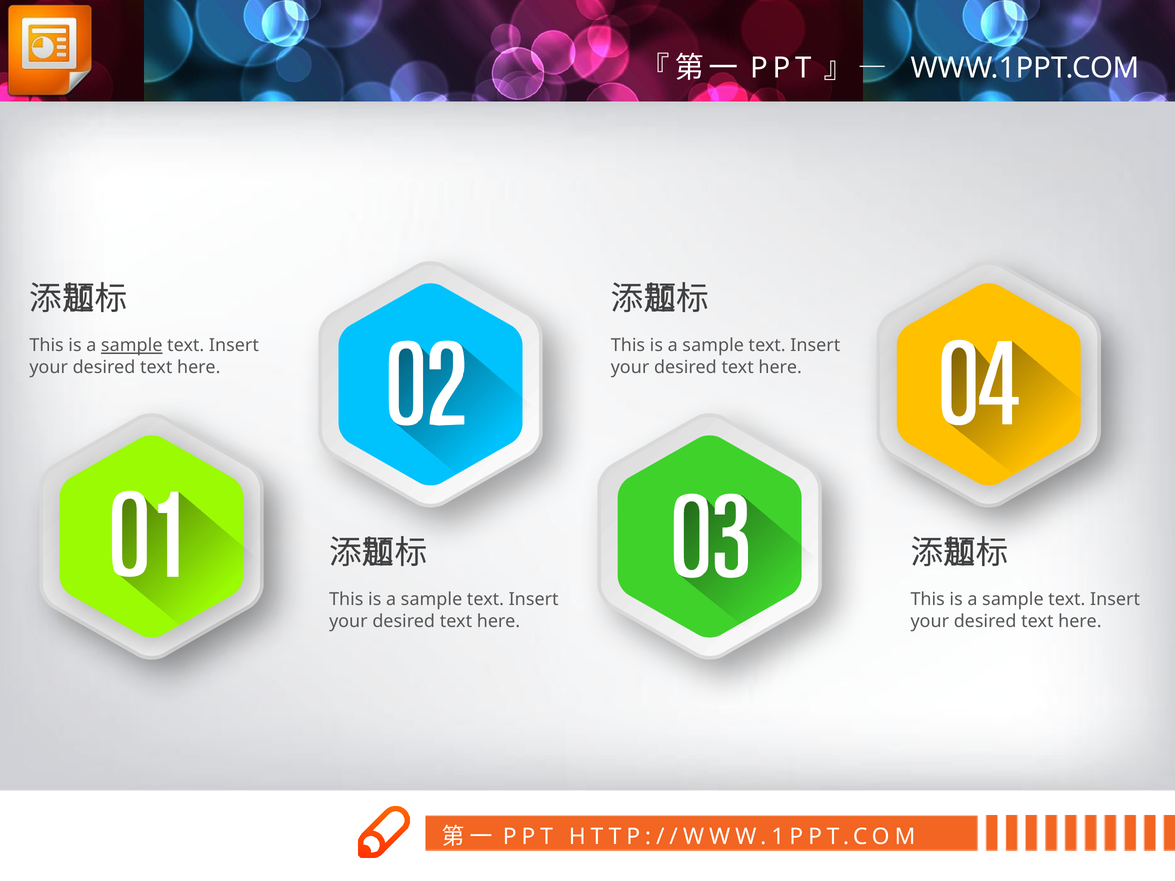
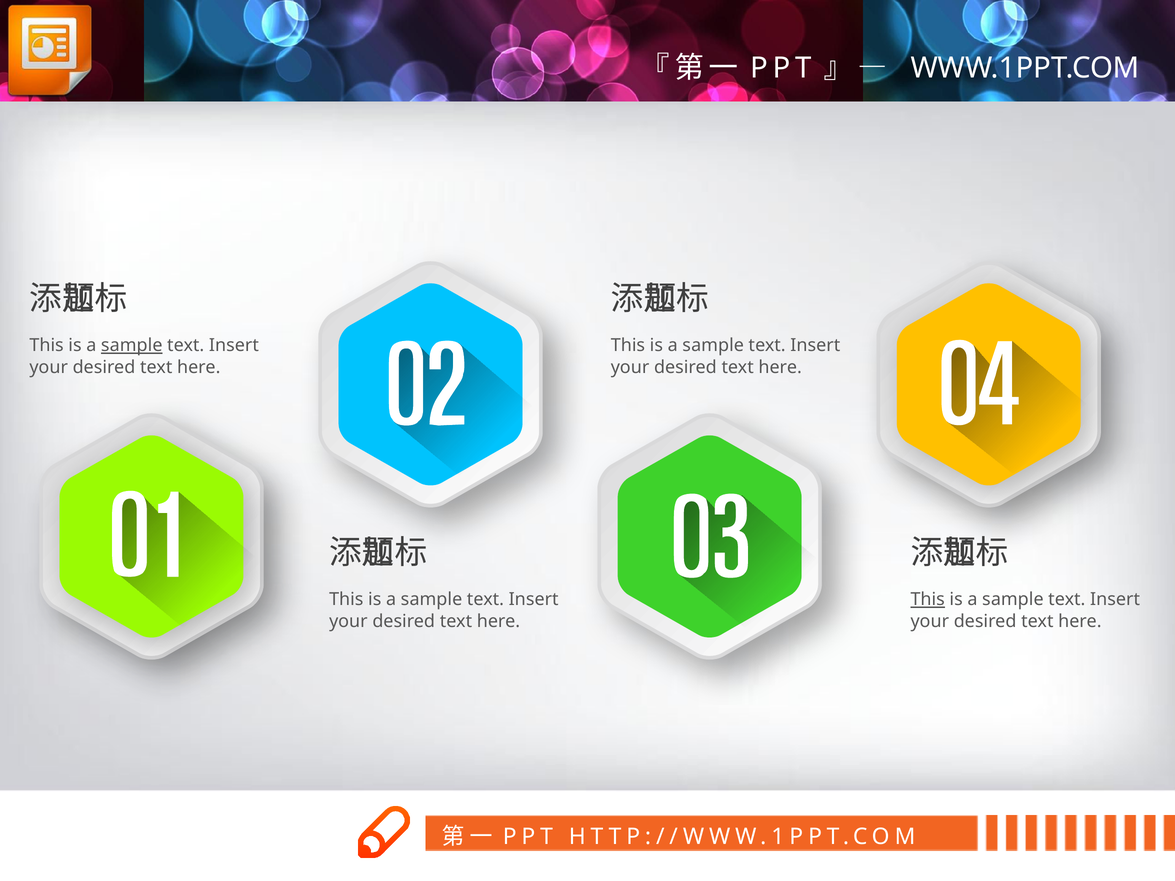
This at (928, 600) underline: none -> present
